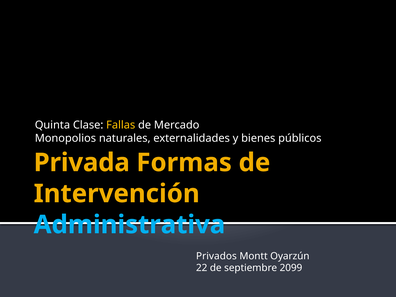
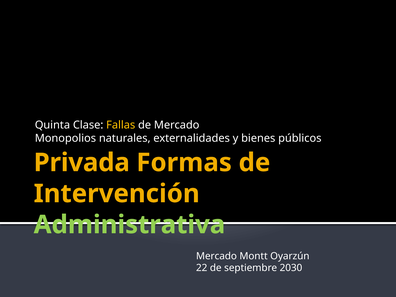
Administrativa colour: light blue -> light green
Privados at (216, 256): Privados -> Mercado
2099: 2099 -> 2030
